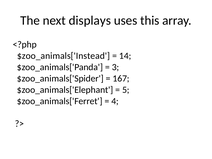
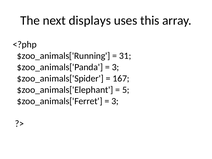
$zoo_animals['Instead: $zoo_animals['Instead -> $zoo_animals['Running
14: 14 -> 31
4 at (115, 101): 4 -> 3
